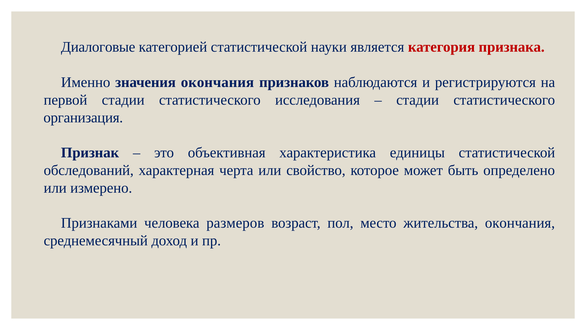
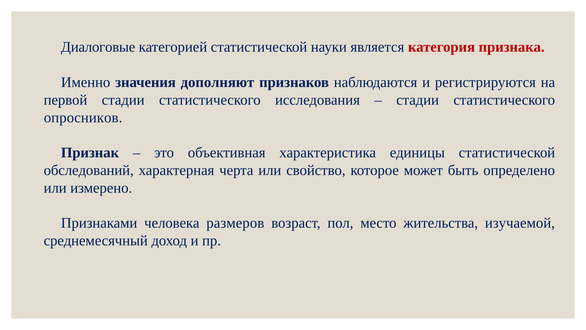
значения окончания: окончания -> дополняют
организация: организация -> опросников
жительства окончания: окончания -> изучаемой
